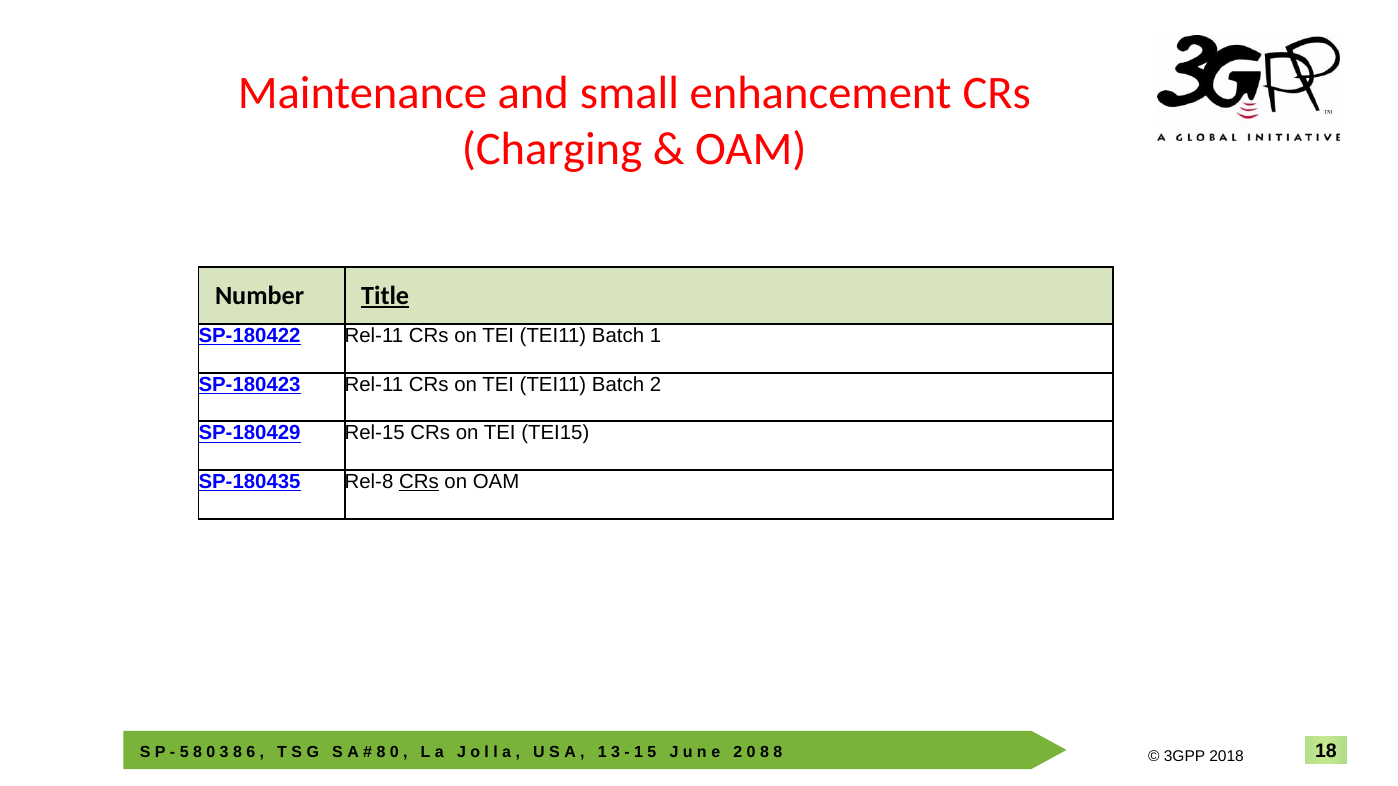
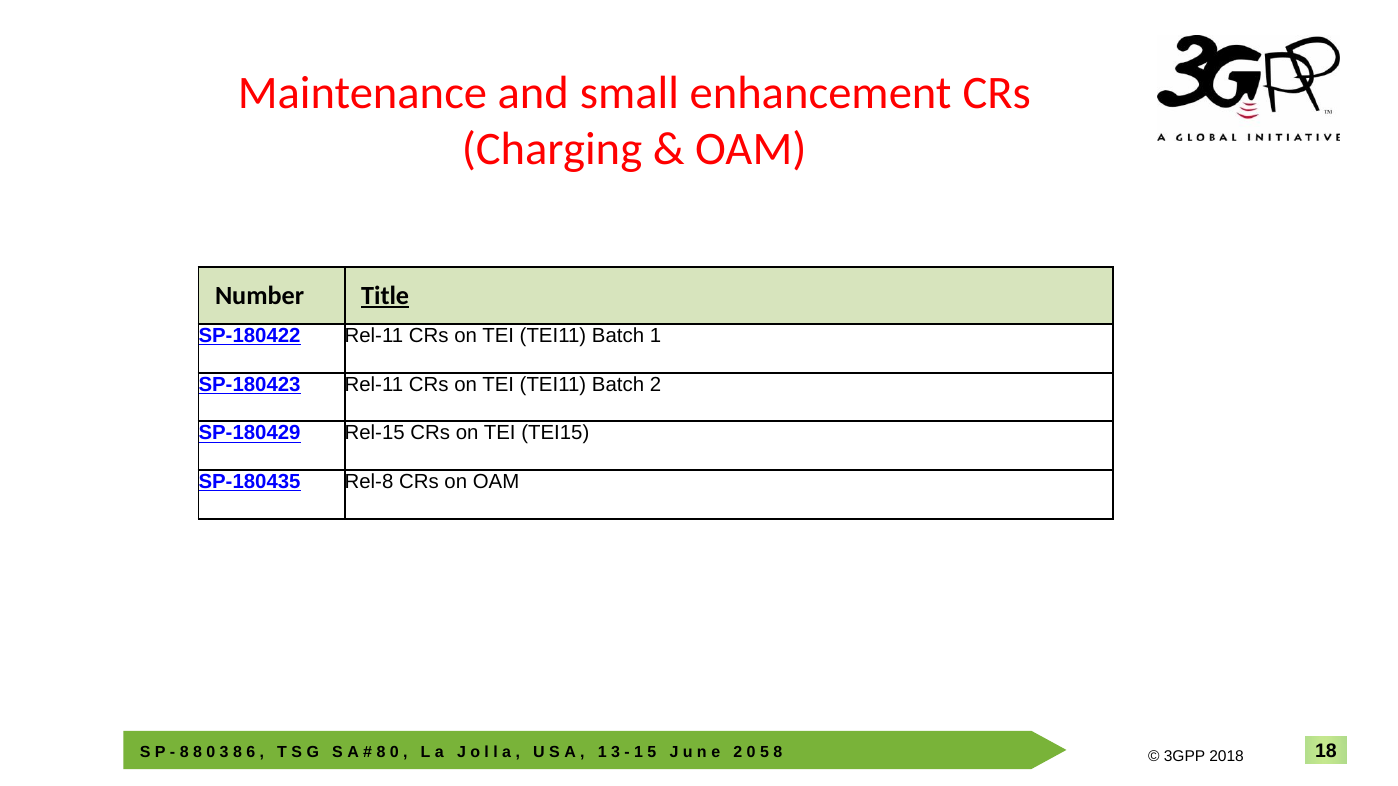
CRs at (419, 482) underline: present -> none
5 at (184, 752): 5 -> 8
8 at (764, 752): 8 -> 5
